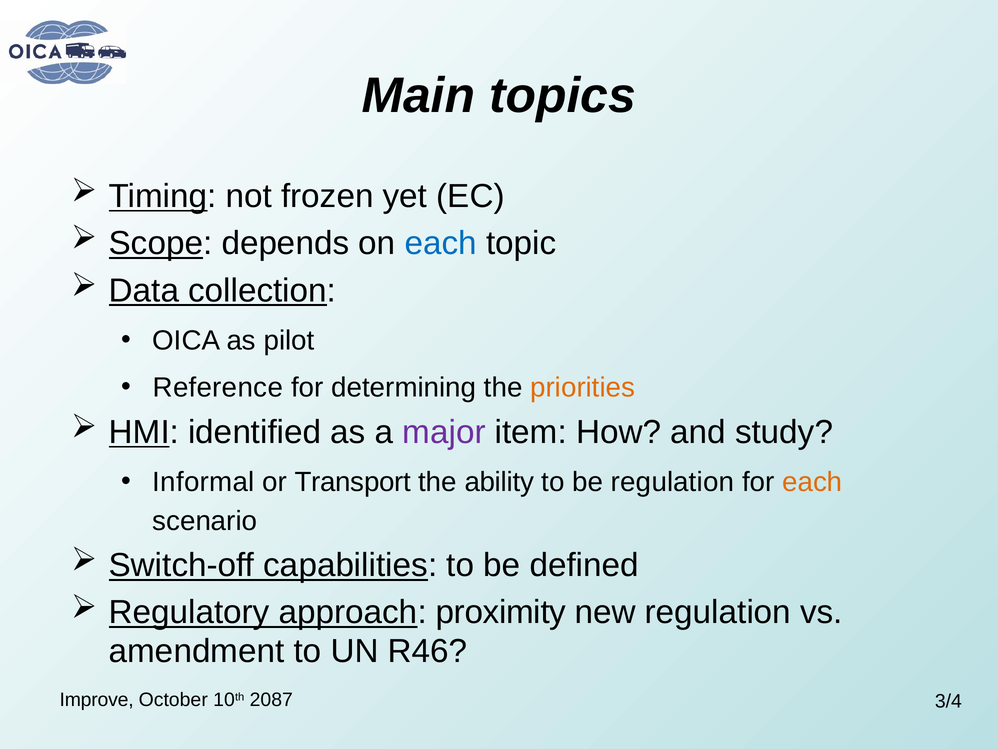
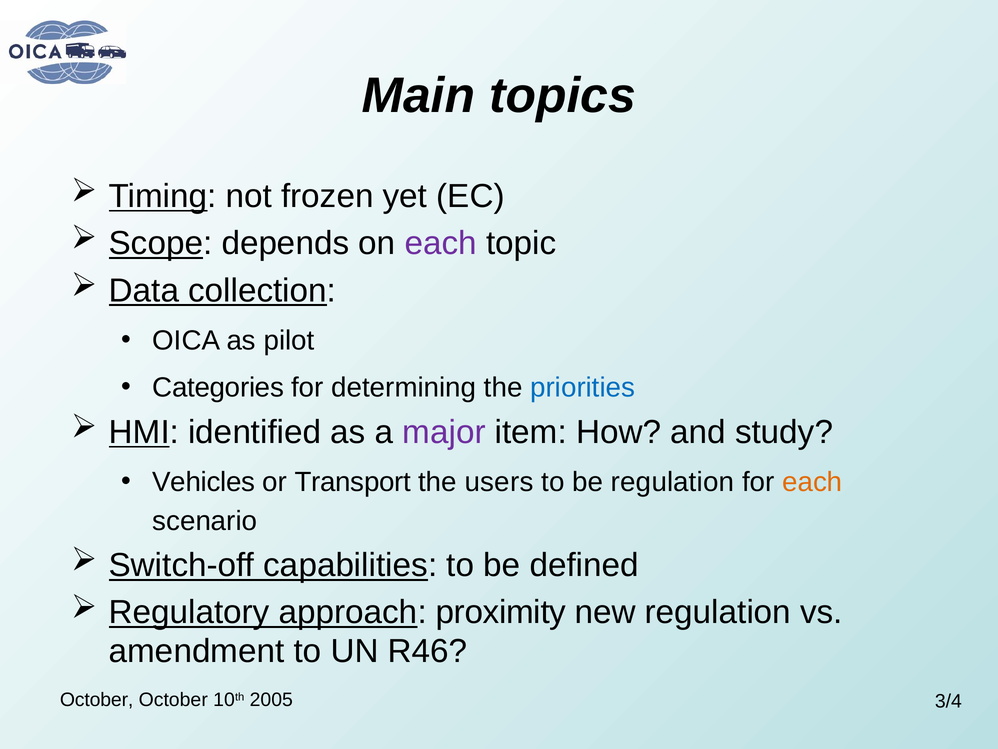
each at (441, 243) colour: blue -> purple
Reference: Reference -> Categories
priorities colour: orange -> blue
Informal: Informal -> Vehicles
ability: ability -> users
Improve at (97, 700): Improve -> October
2087: 2087 -> 2005
